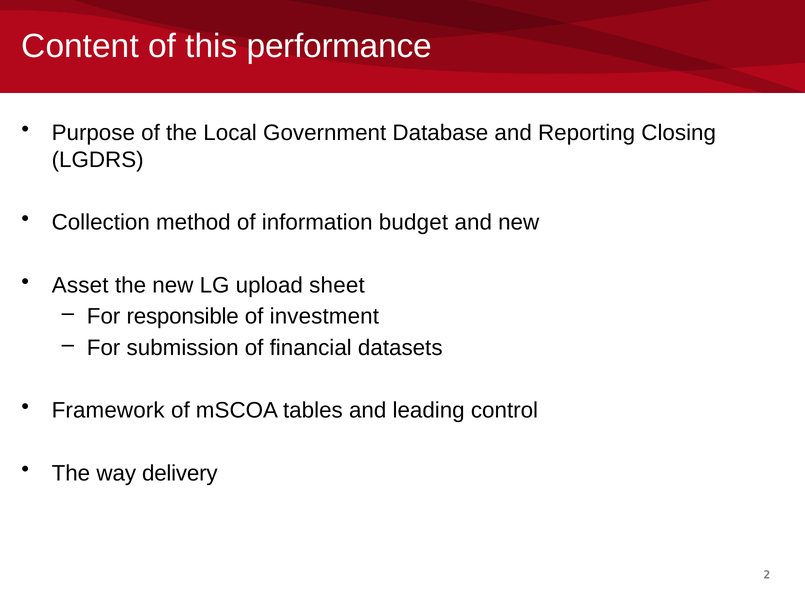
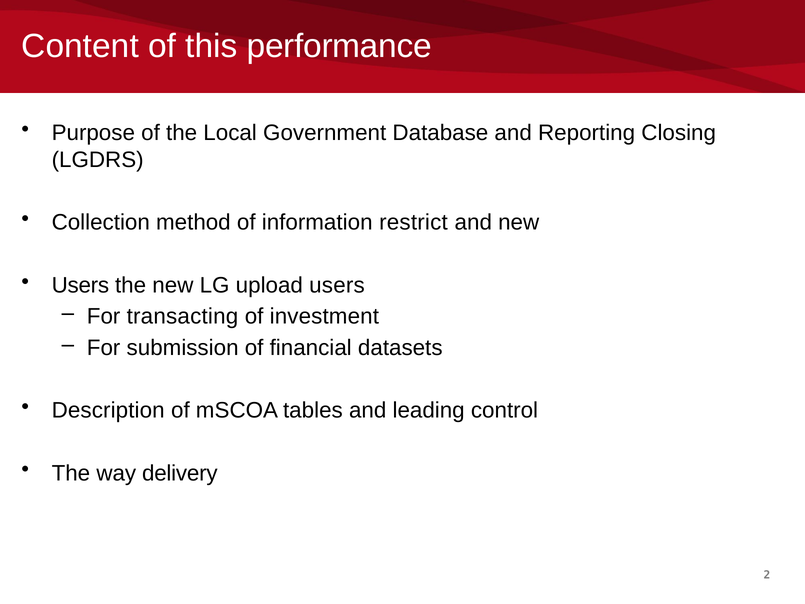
budget: budget -> restrict
Asset at (80, 285): Asset -> Users
upload sheet: sheet -> users
responsible: responsible -> transacting
Framework: Framework -> Description
